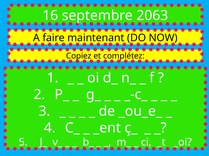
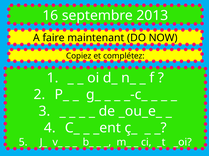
2063: 2063 -> 2013
